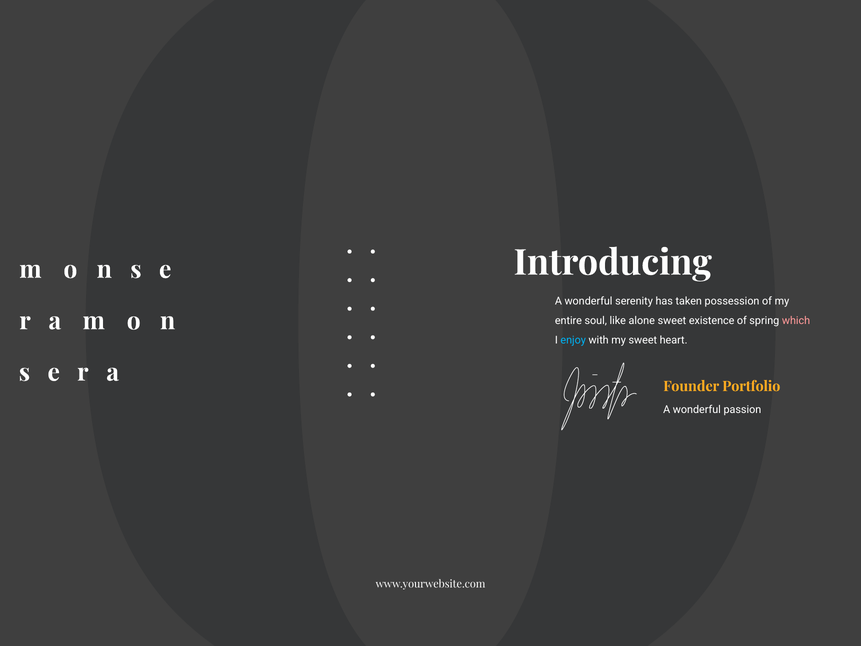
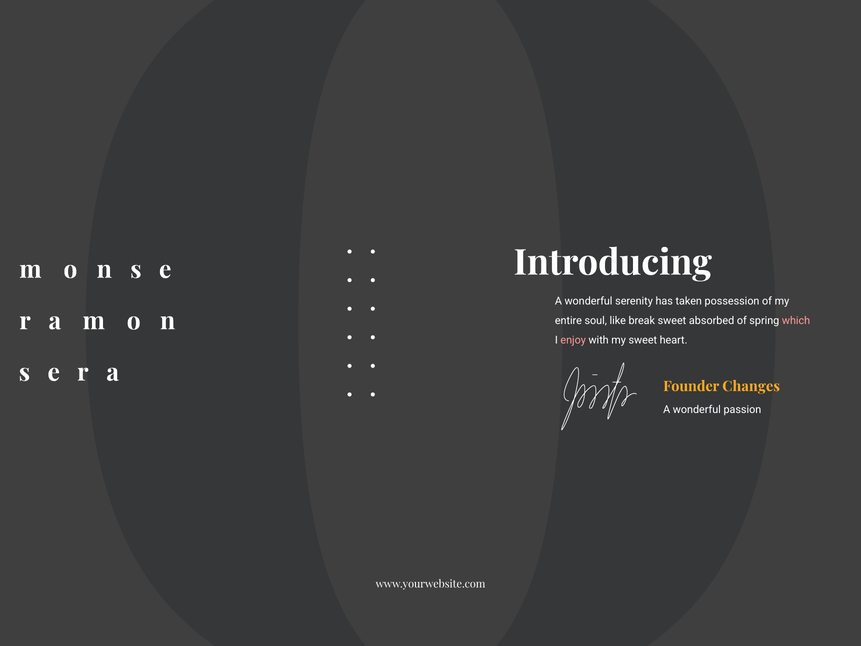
alone: alone -> break
existence: existence -> absorbed
enjoy colour: light blue -> pink
Portfolio: Portfolio -> Changes
